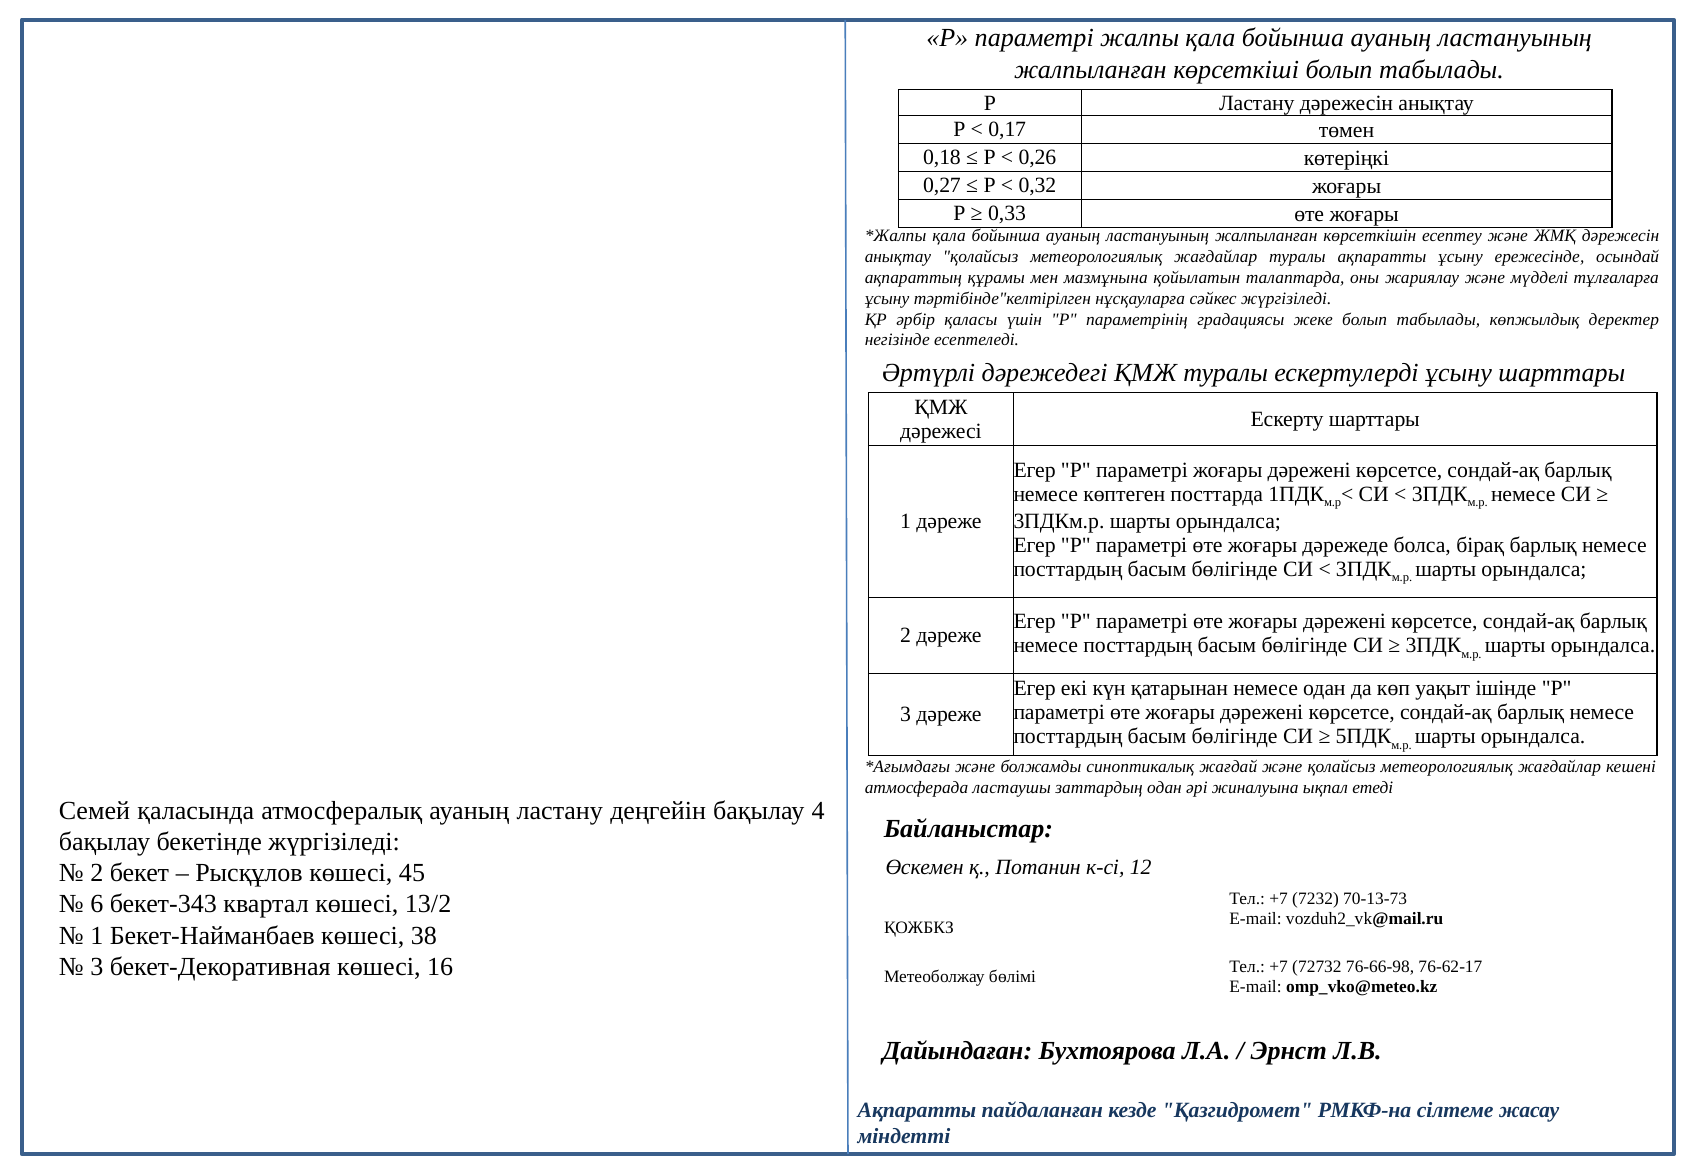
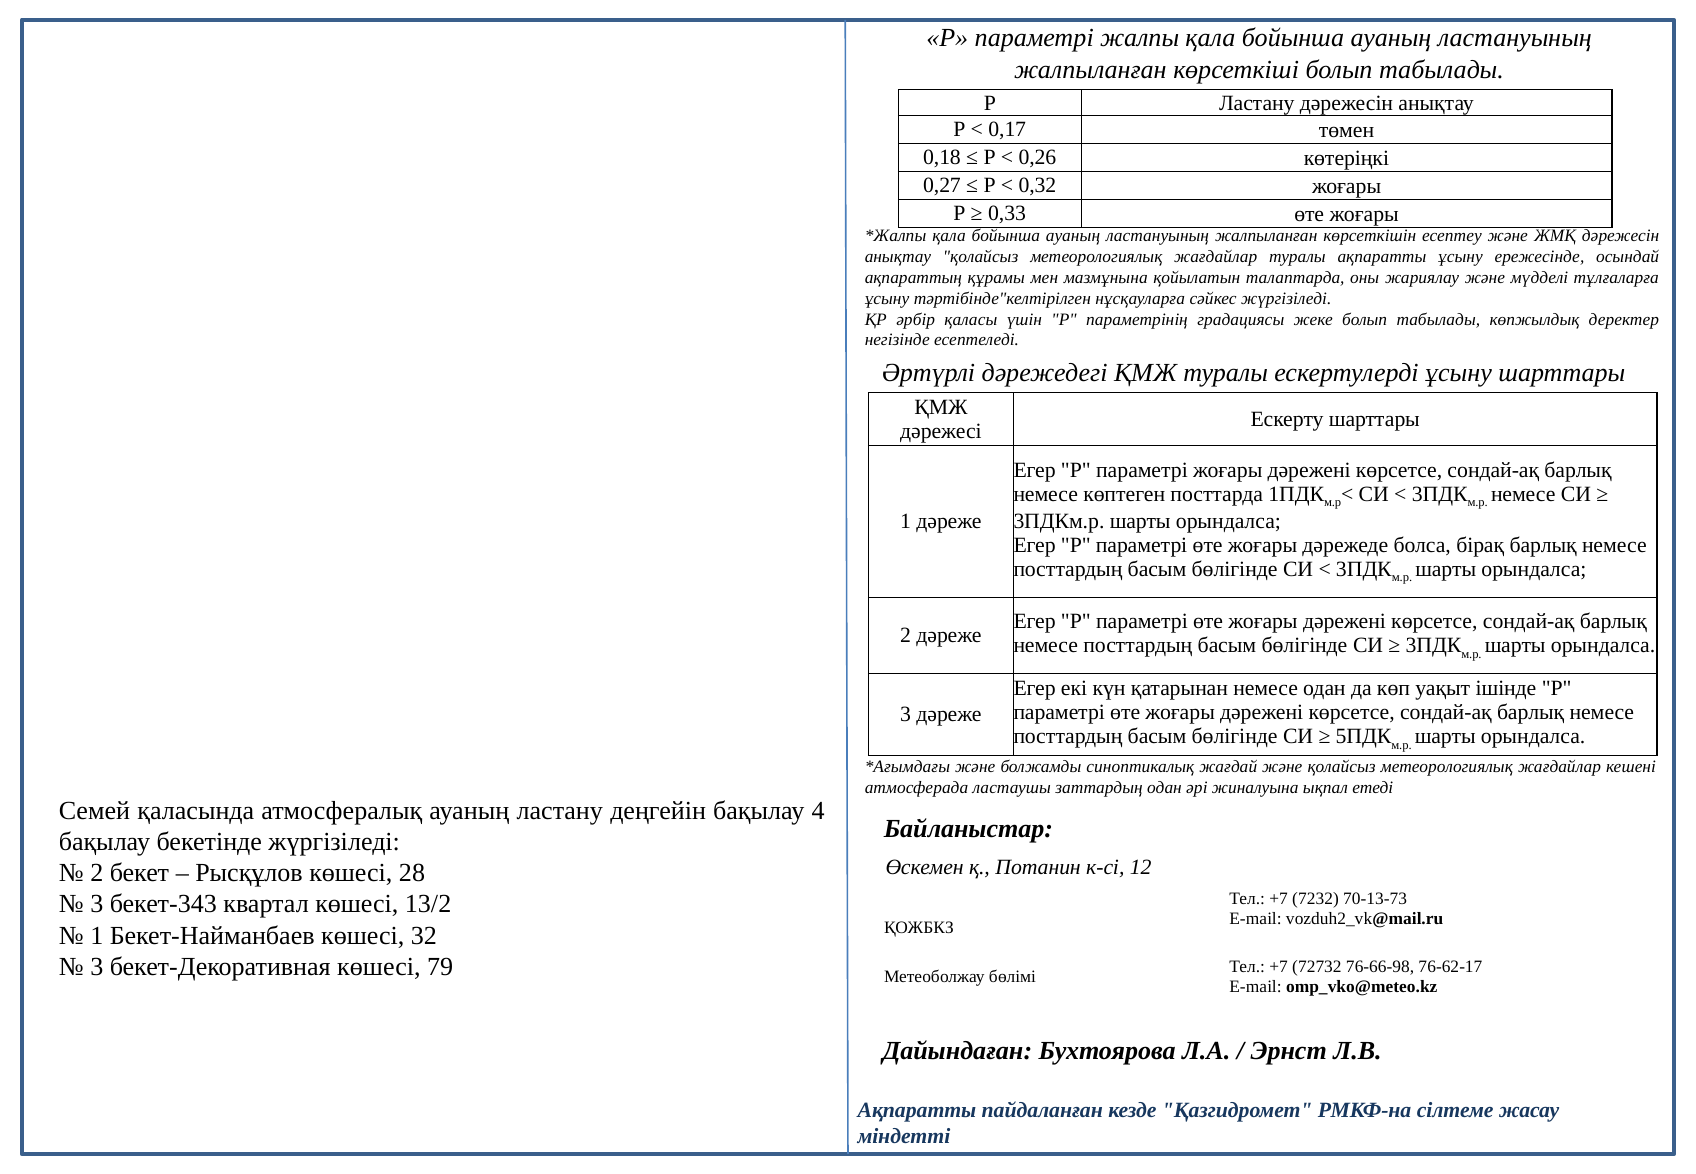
45: 45 -> 28
6 at (97, 904): 6 -> 3
38: 38 -> 32
16: 16 -> 79
